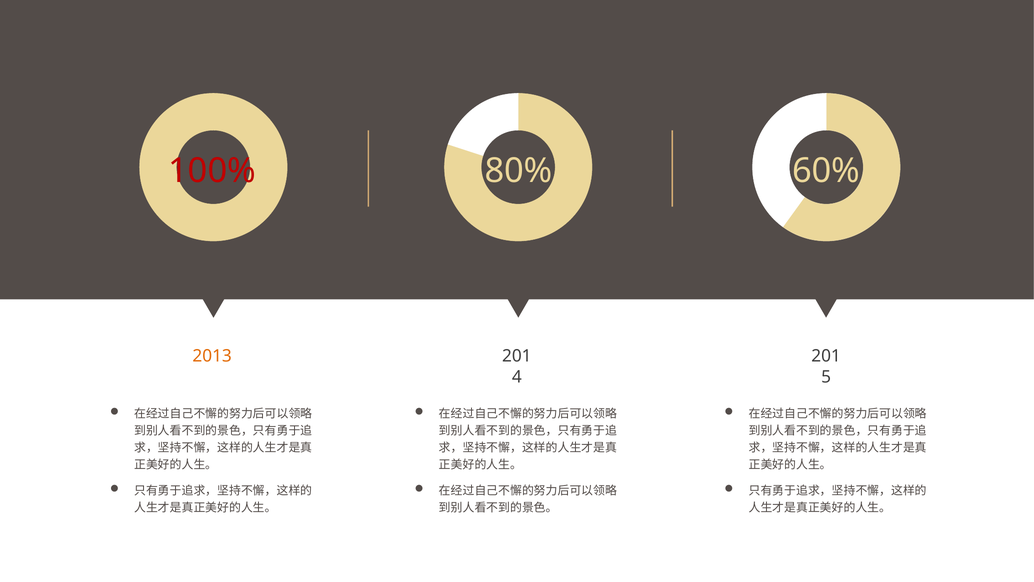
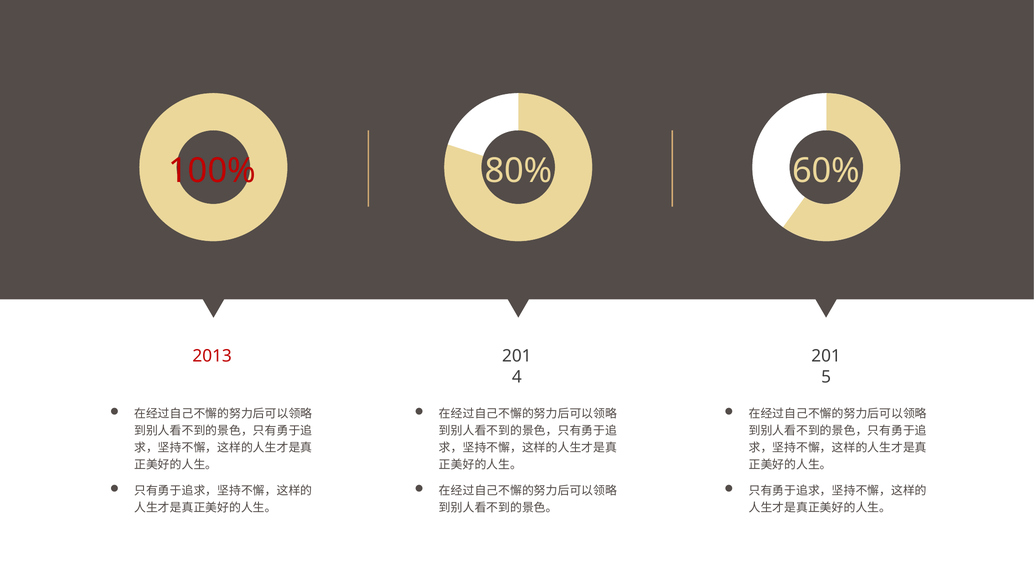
2013 colour: orange -> red
